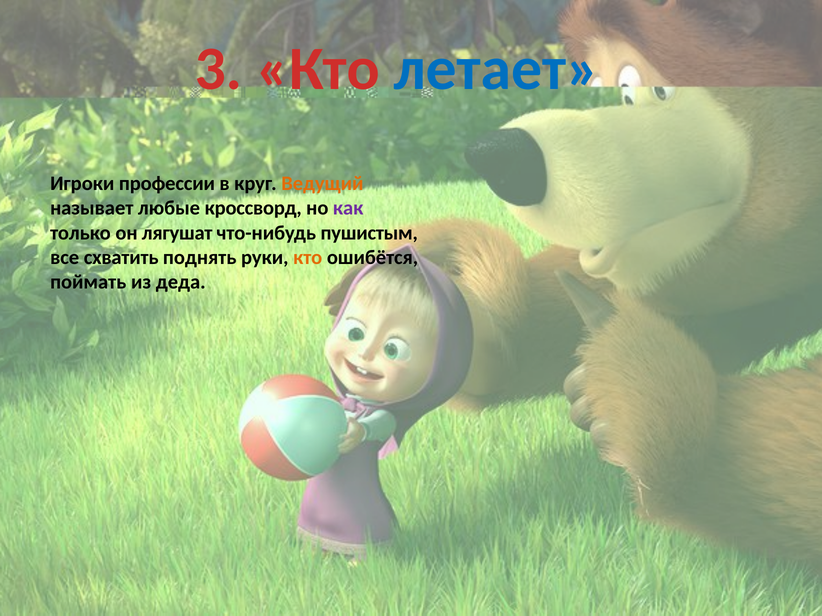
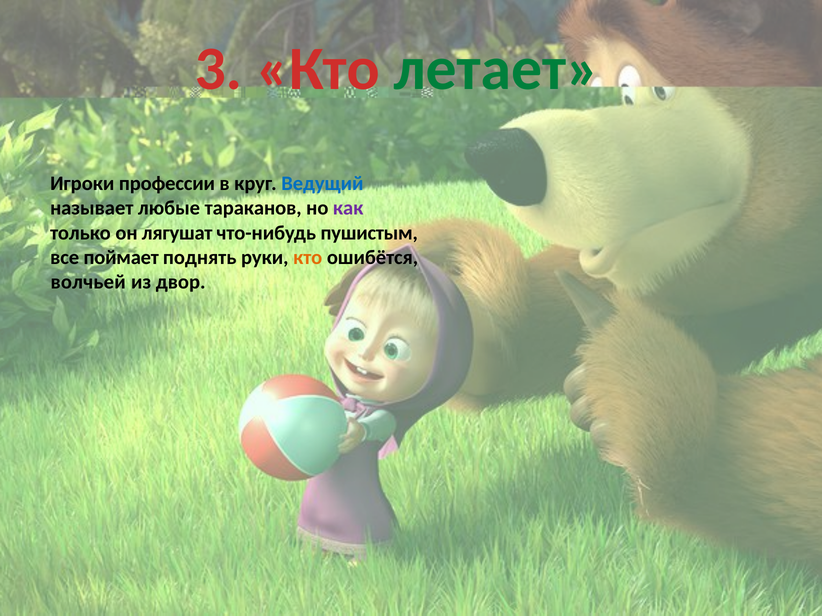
летает colour: blue -> green
Ведущий colour: orange -> blue
кроссворд: кроссворд -> тараканов
схватить: схватить -> поймает
поймать: поймать -> волчьей
деда: деда -> двор
